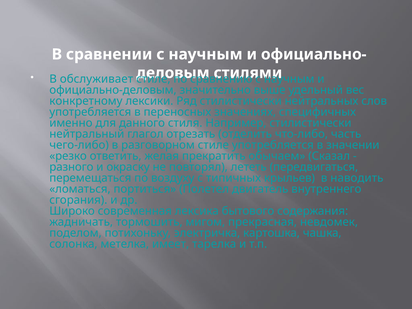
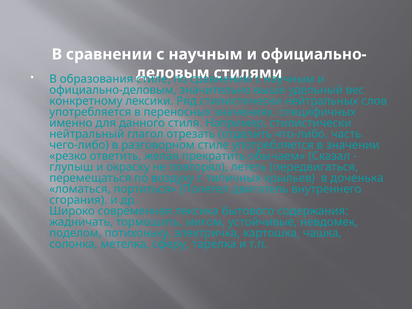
обслуживает: обслуживает -> образования
разного: разного -> глупыш
наводить: наводить -> доченька
прекрасная: прекрасная -> устойчивые
имеет: имеет -> сферу
